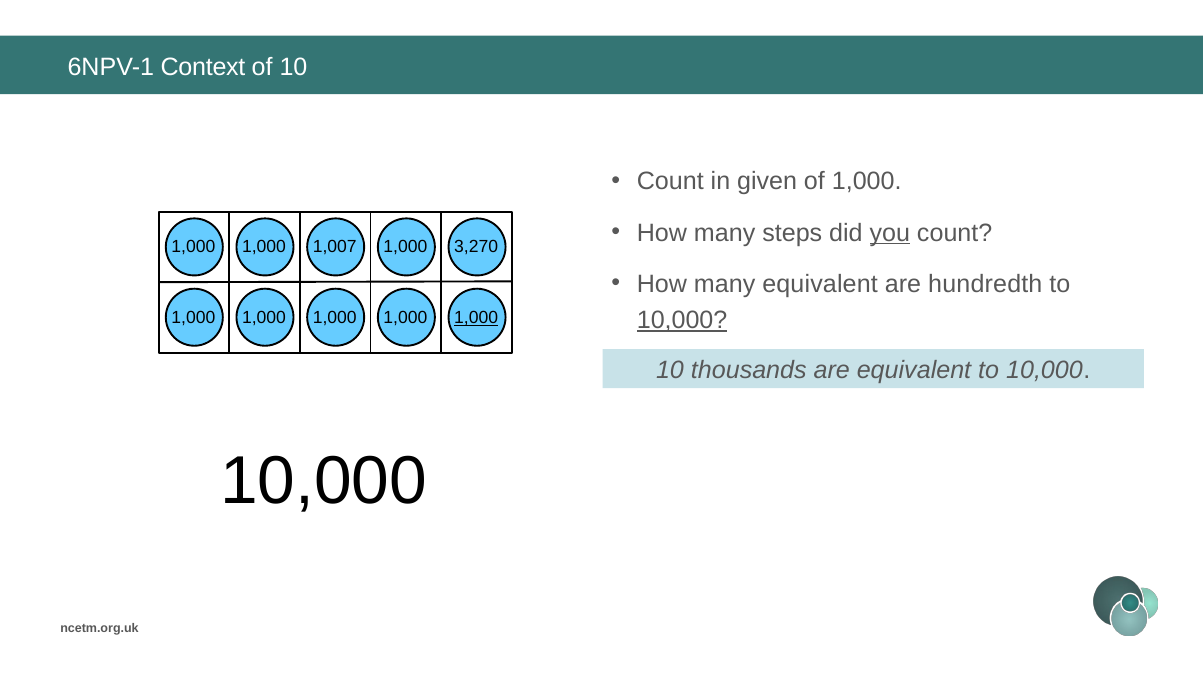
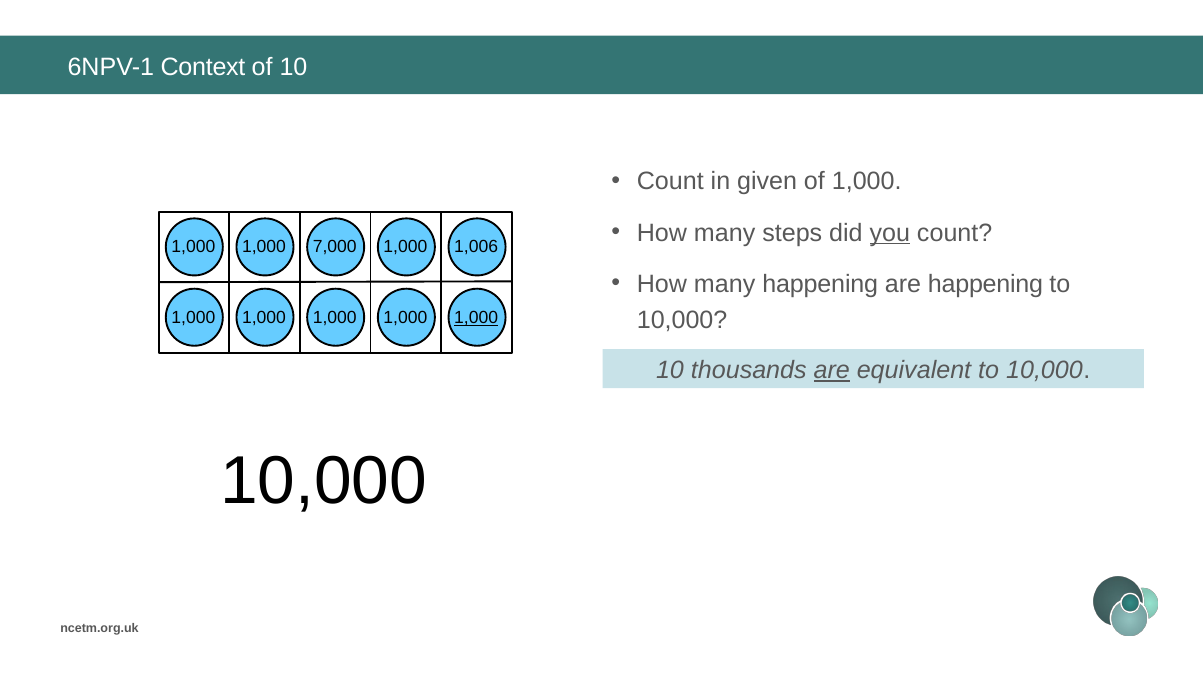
1,007: 1,007 -> 7,000
3,270: 3,270 -> 1,006
many equivalent: equivalent -> happening
are hundredth: hundredth -> happening
10,000 at (682, 320) underline: present -> none
are at (832, 370) underline: none -> present
